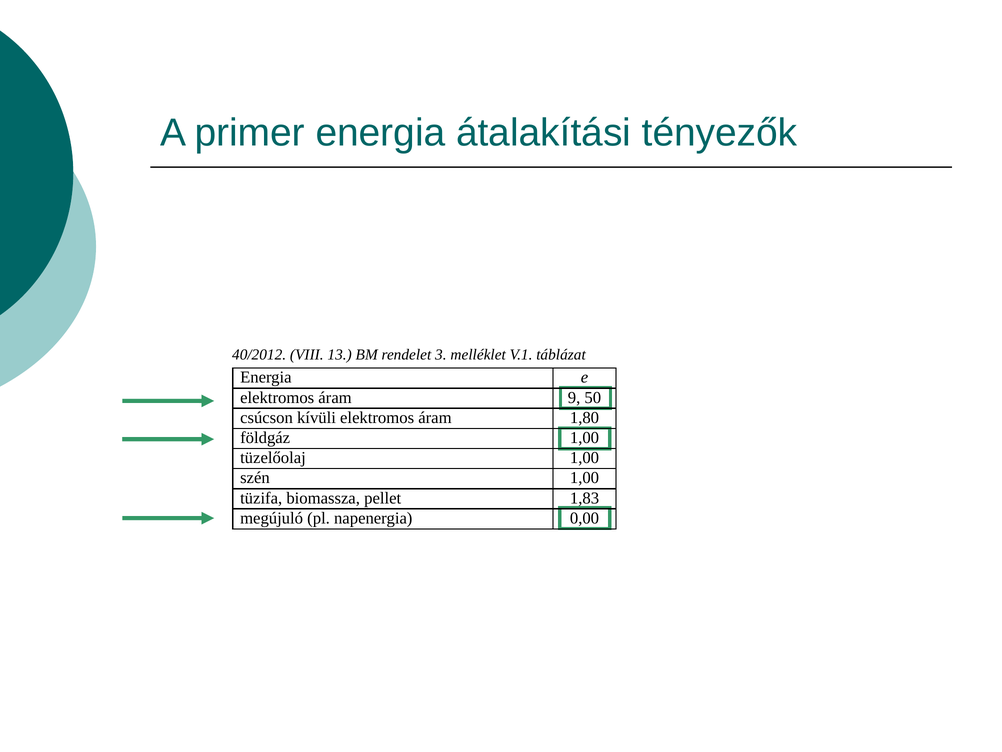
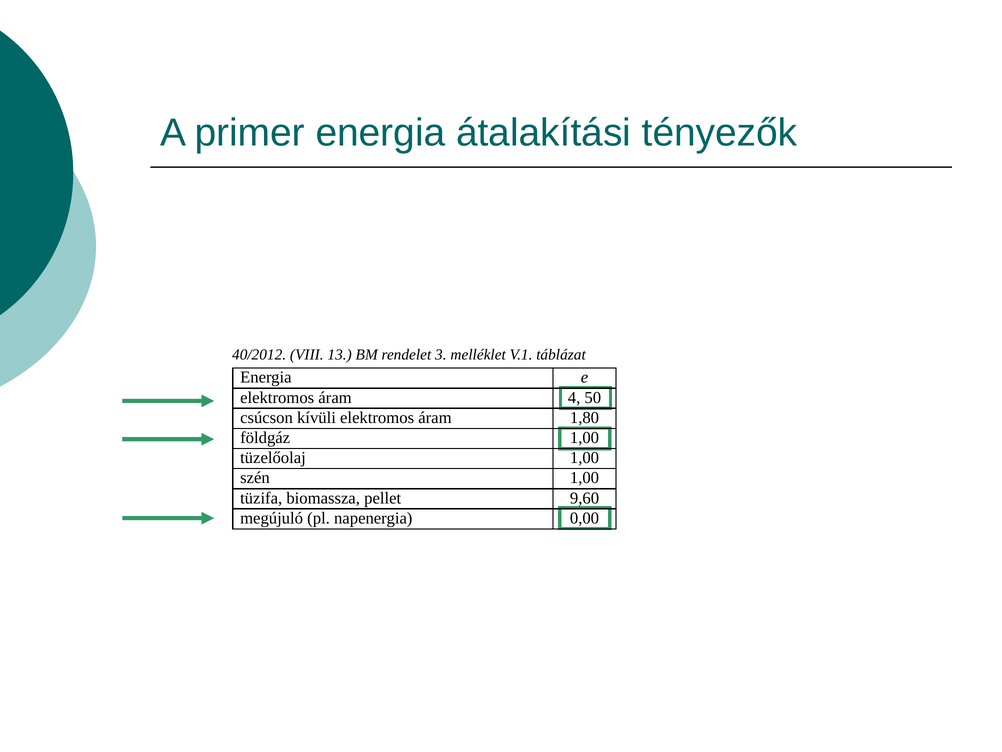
9: 9 -> 4
1,83: 1,83 -> 9,60
